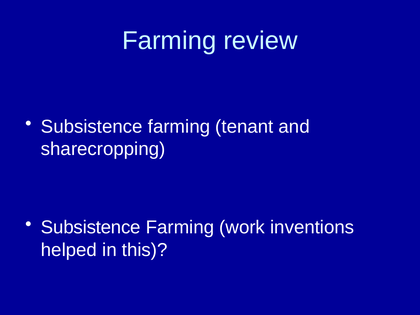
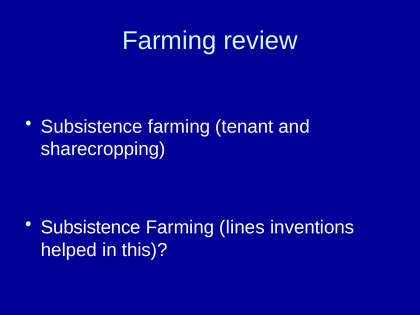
work: work -> lines
